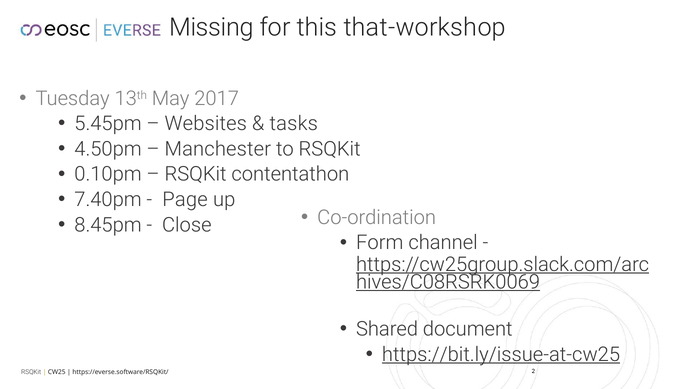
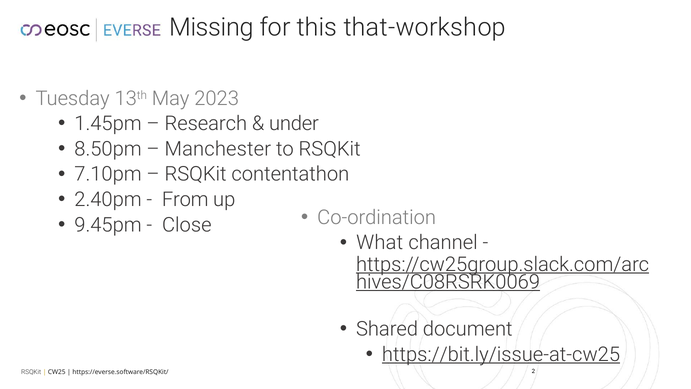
2017: 2017 -> 2023
5.45pm: 5.45pm -> 1.45pm
Websites: Websites -> Research
tasks: tasks -> under
4.50pm: 4.50pm -> 8.50pm
0.10pm: 0.10pm -> 7.10pm
7.40pm: 7.40pm -> 2.40pm
Page: Page -> From
8.45pm: 8.45pm -> 9.45pm
Form: Form -> What
